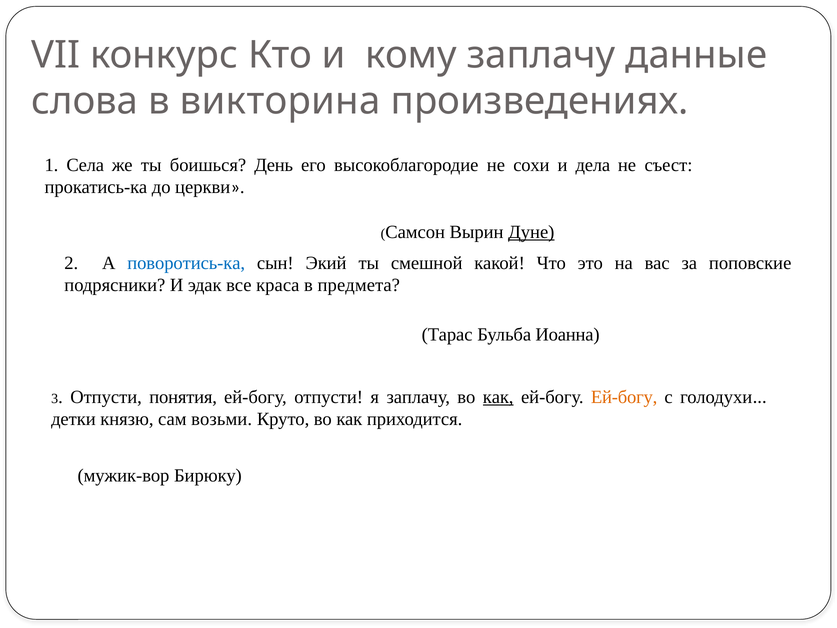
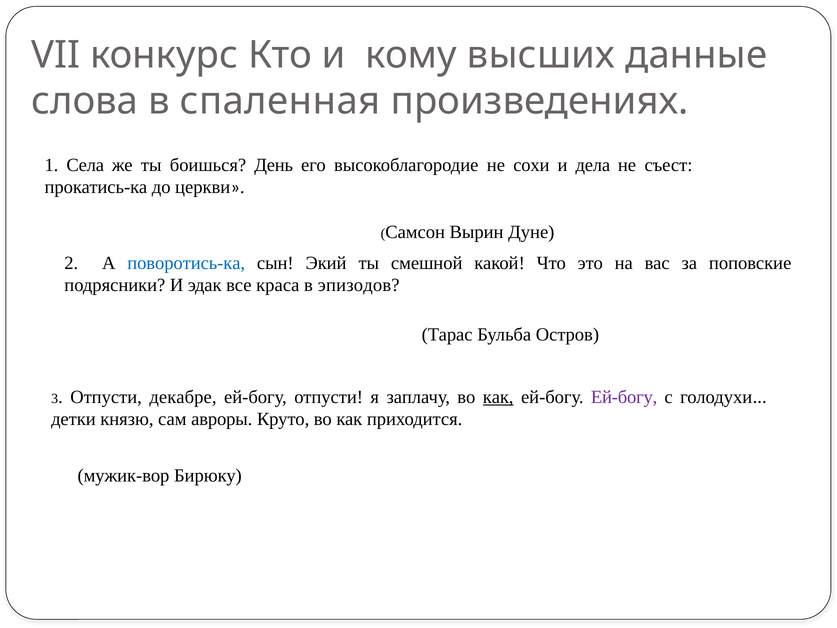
кому заплачу: заплачу -> высших
викторина: викторина -> спаленная
Дуне underline: present -> none
предмета: предмета -> эпизодов
Иоанна: Иоанна -> Остров
понятия: понятия -> декабре
Ей-богу at (624, 397) colour: orange -> purple
возьми: возьми -> авроры
